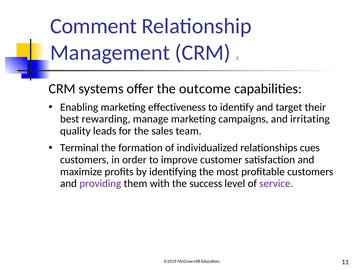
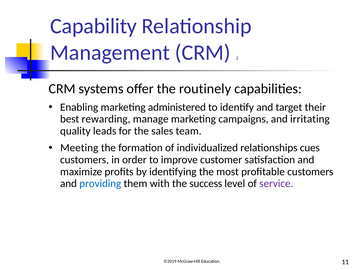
Comment: Comment -> Capability
outcome: outcome -> routinely
effectiveness: effectiveness -> administered
Terminal: Terminal -> Meeting
providing colour: purple -> blue
